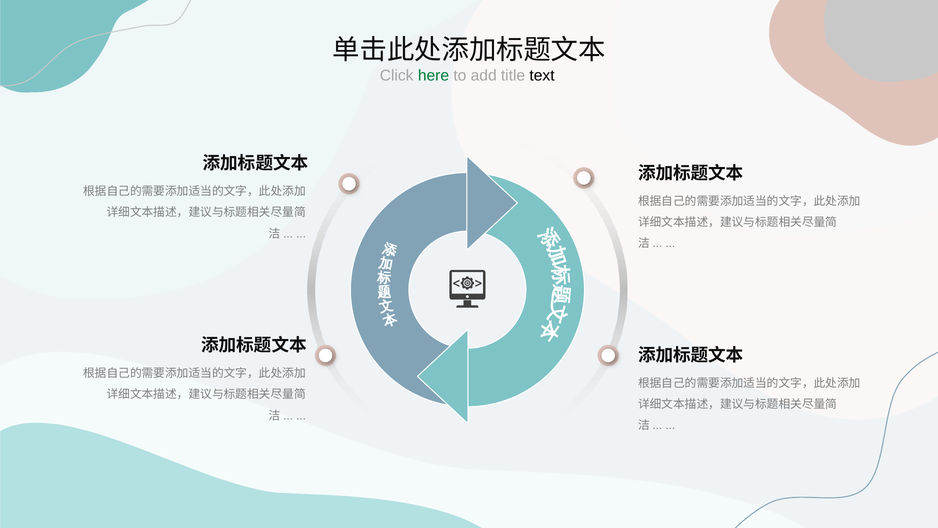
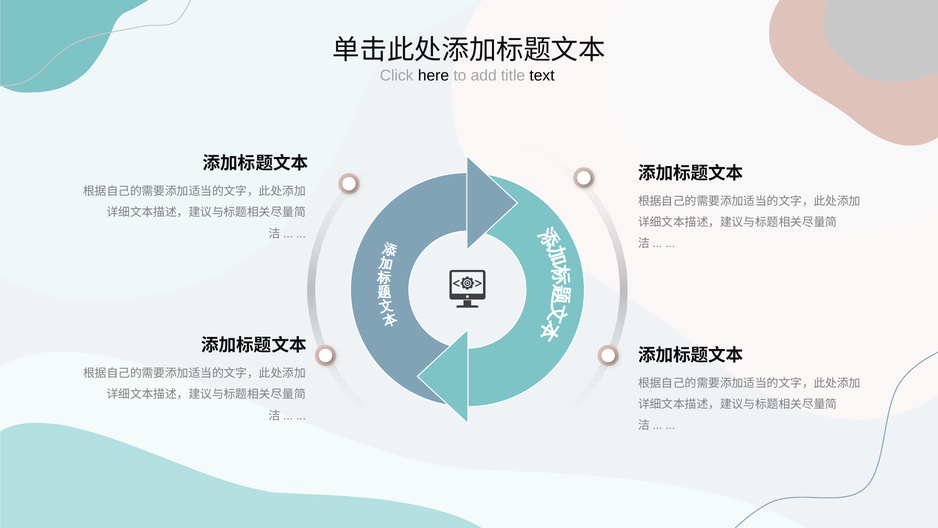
here colour: green -> black
